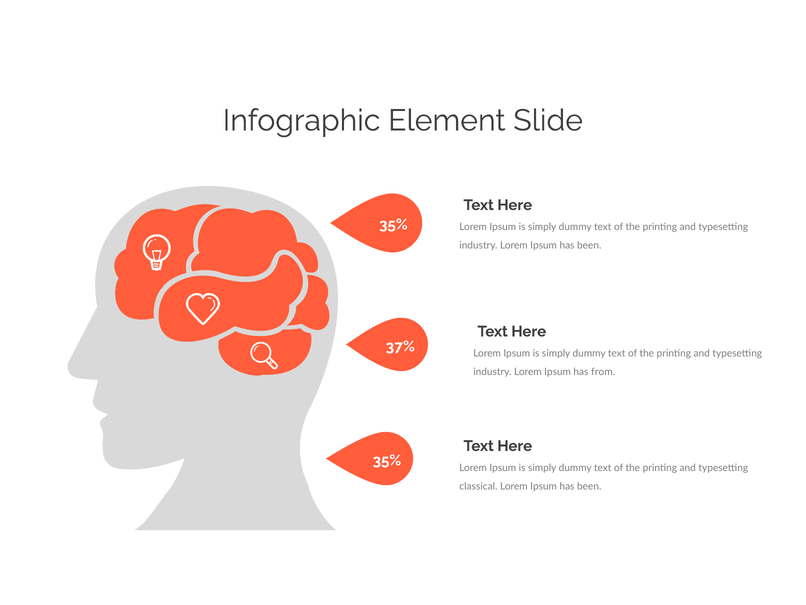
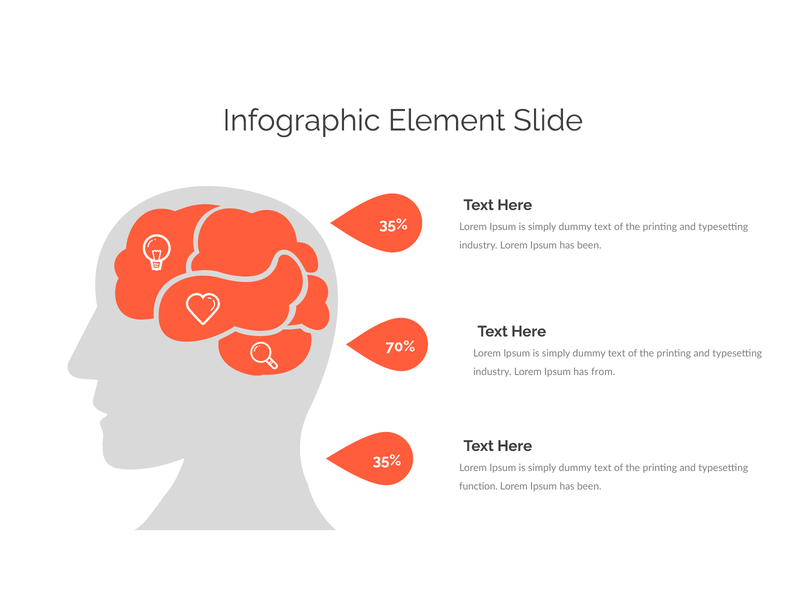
37%: 37% -> 70%
classical: classical -> function
